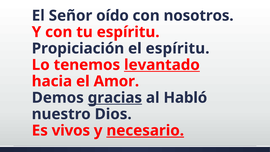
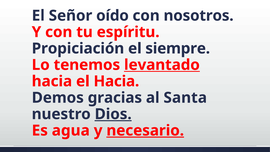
el espíritu: espíritu -> siempre
el Amor: Amor -> Hacia
gracias underline: present -> none
Habló: Habló -> Santa
Dios underline: none -> present
vivos: vivos -> agua
